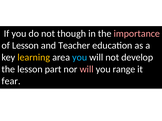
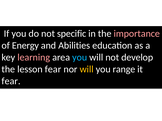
though: though -> specific
of Lesson: Lesson -> Energy
Teacher: Teacher -> Abilities
learning colour: yellow -> pink
lesson part: part -> fear
will at (87, 69) colour: pink -> yellow
